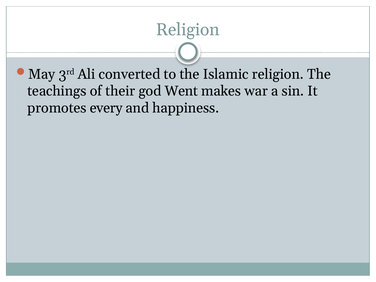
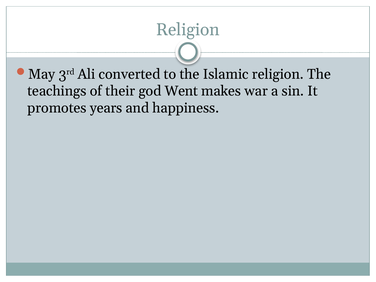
every: every -> years
